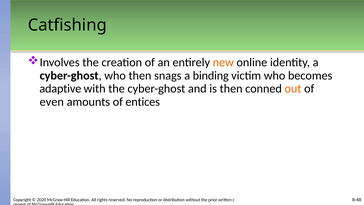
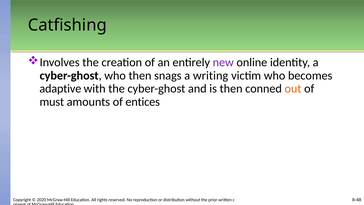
new colour: orange -> purple
binding: binding -> writing
even: even -> must
